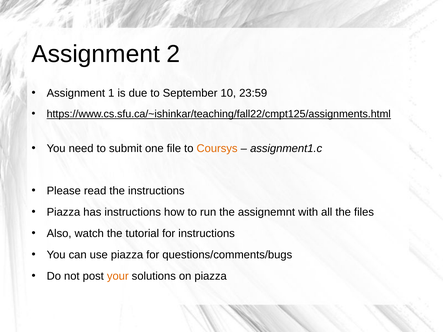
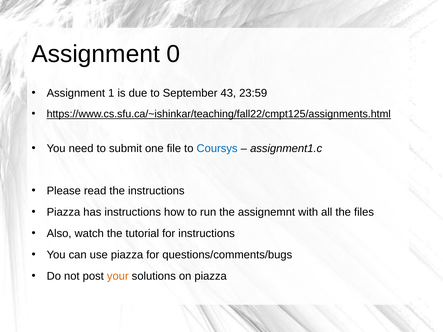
2: 2 -> 0
10: 10 -> 43
Coursys colour: orange -> blue
